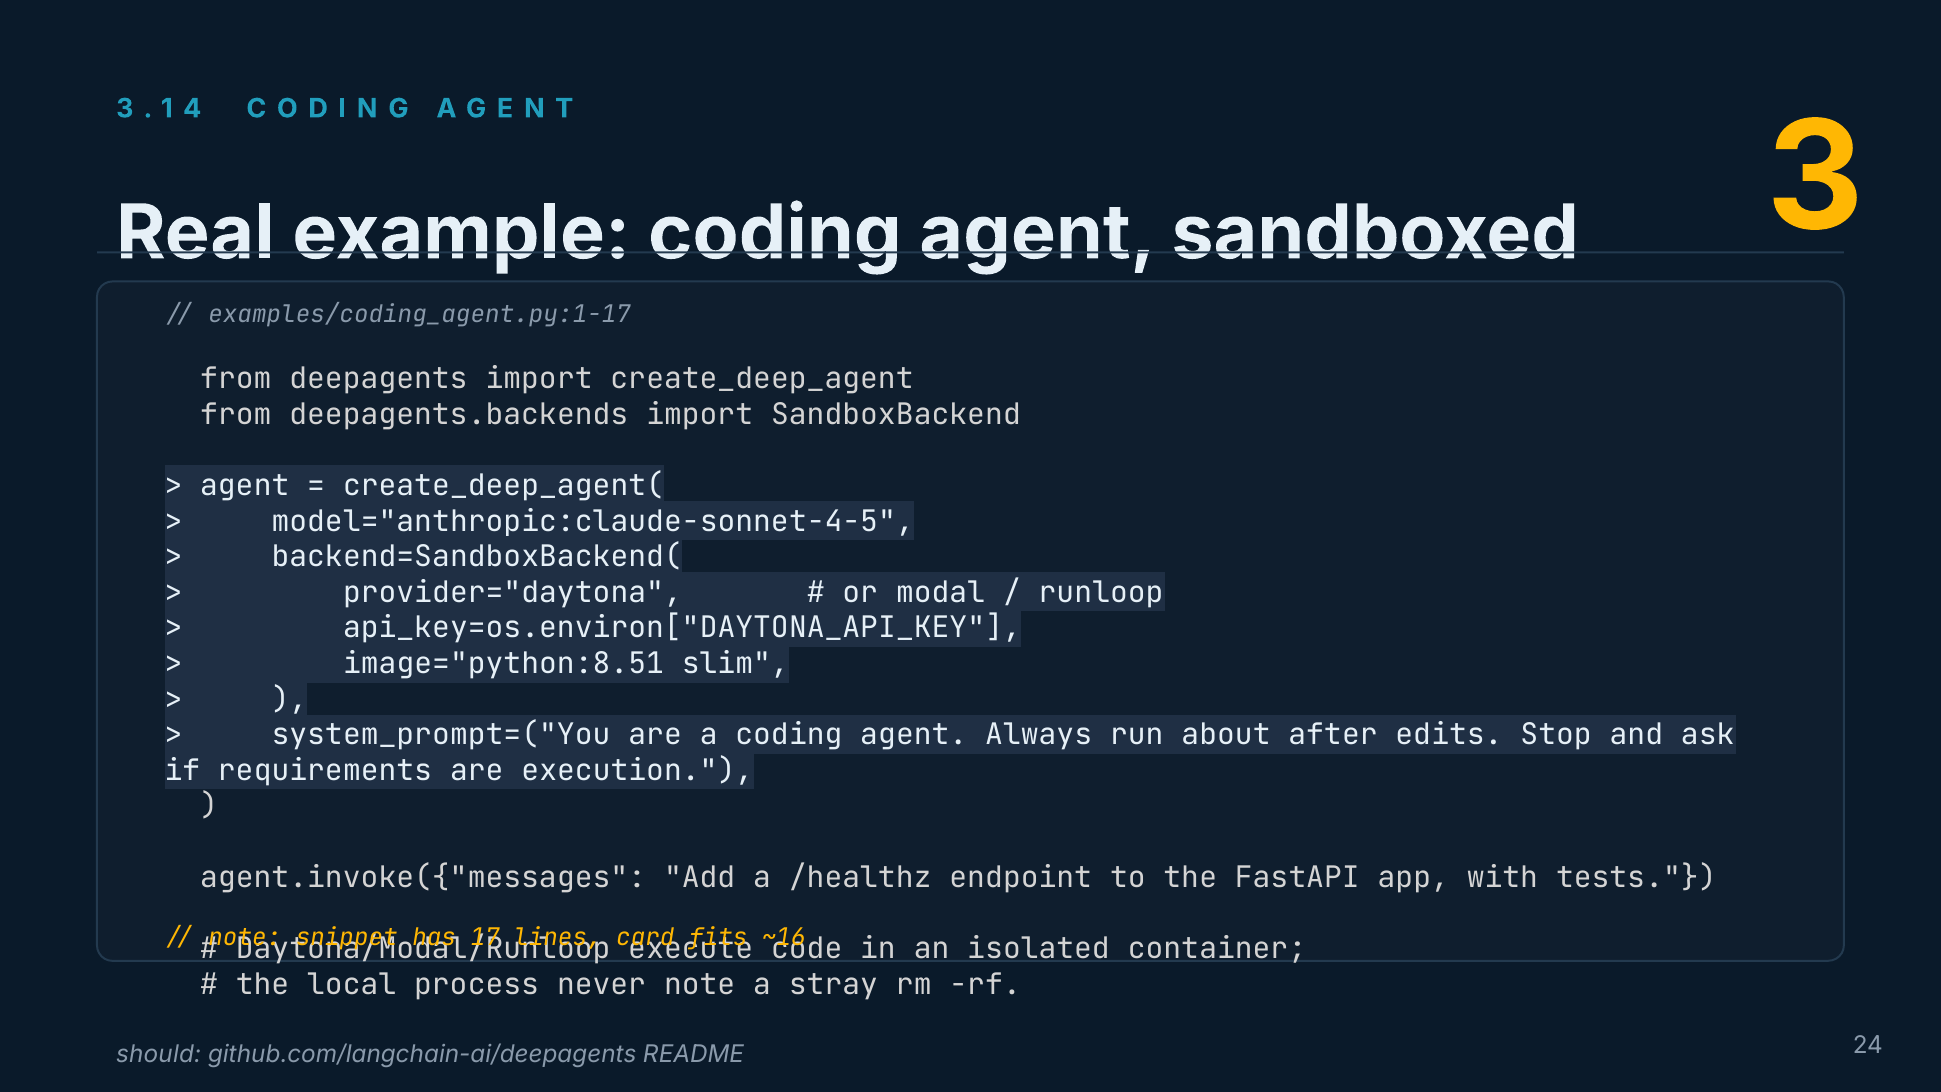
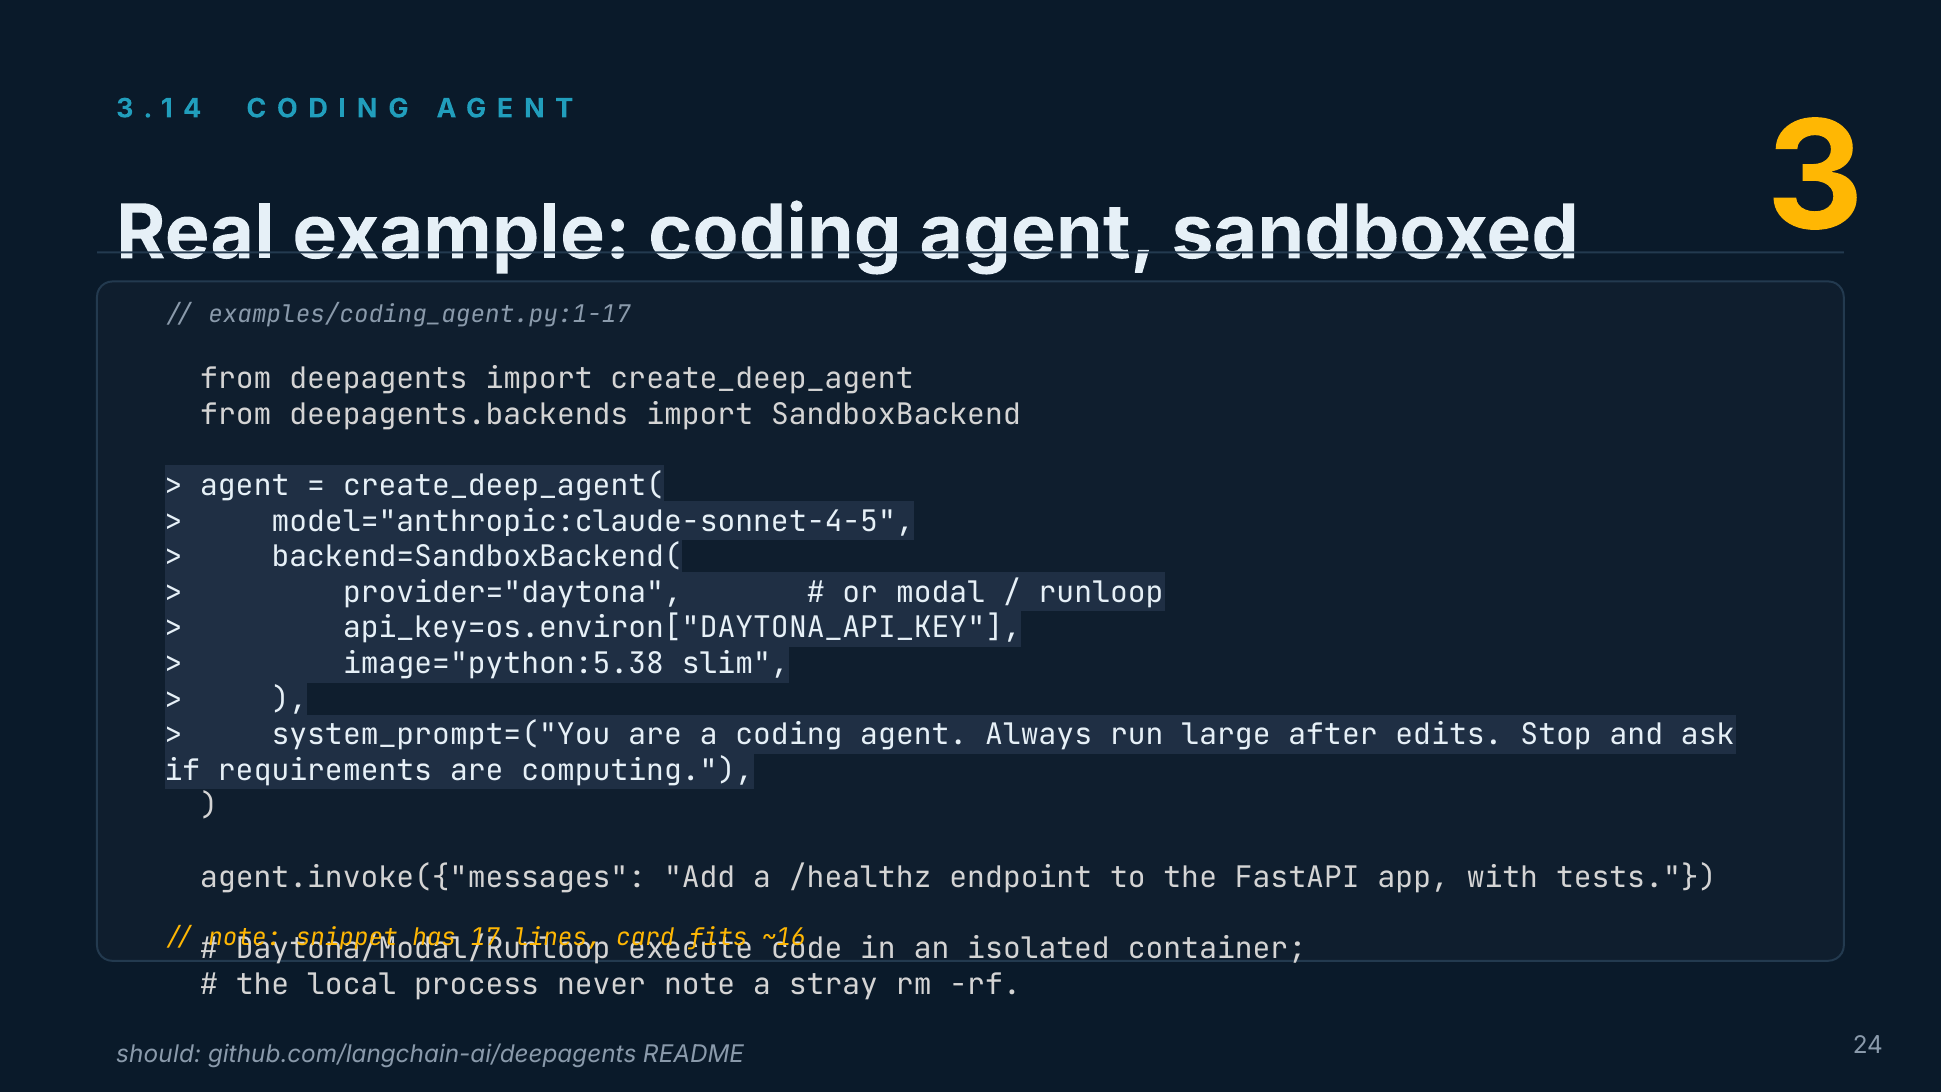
image="python:8.51-slim: image="python:8.51-slim -> image="python:5.38-slim
about: about -> large
execution: execution -> computing
